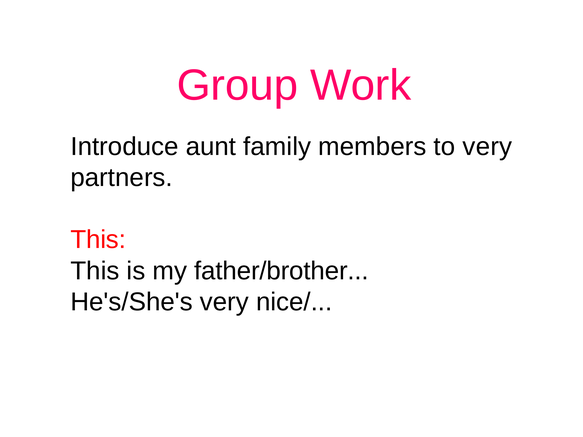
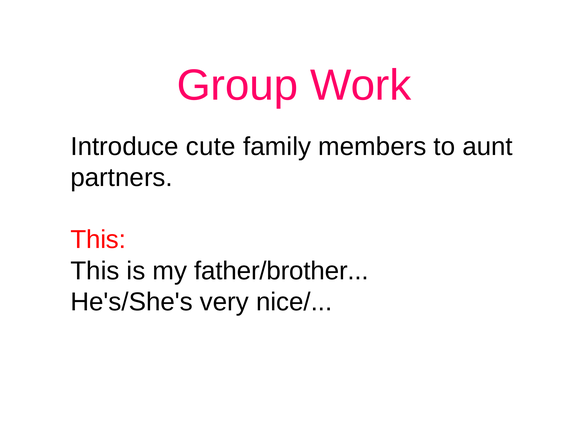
aunt: aunt -> cute
to very: very -> aunt
